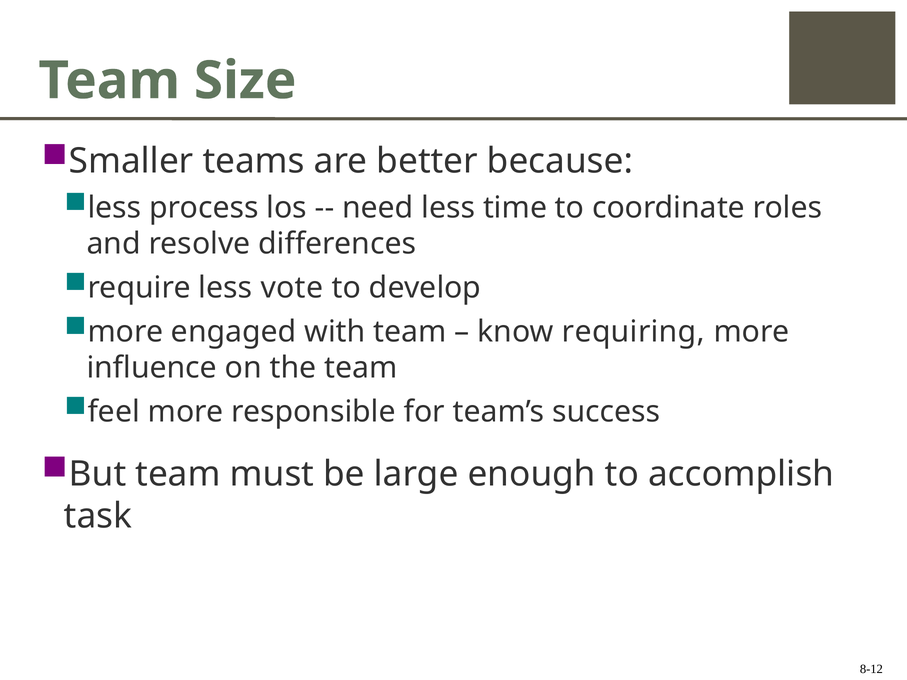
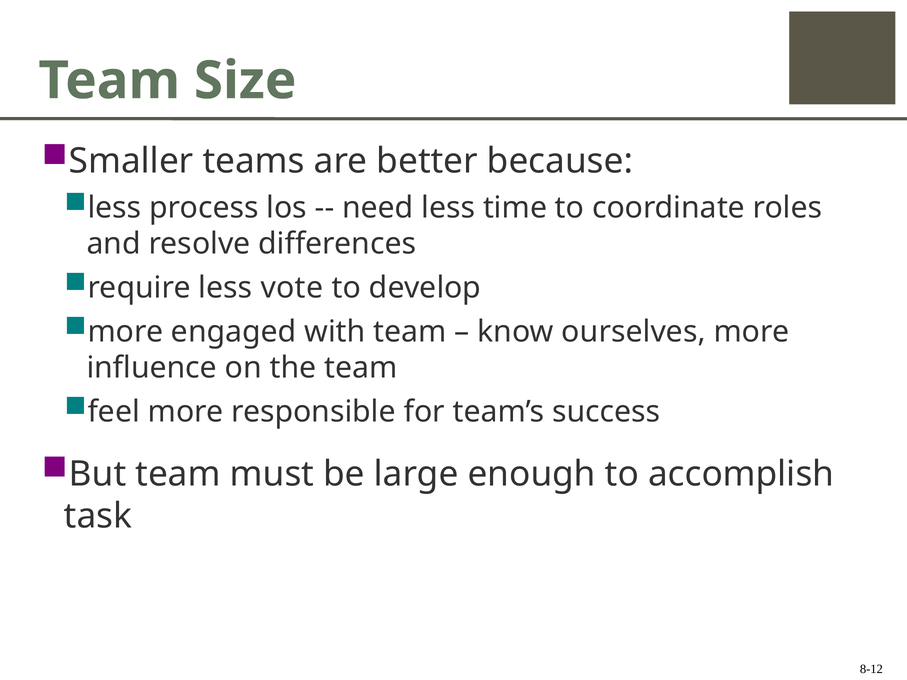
requiring: requiring -> ourselves
